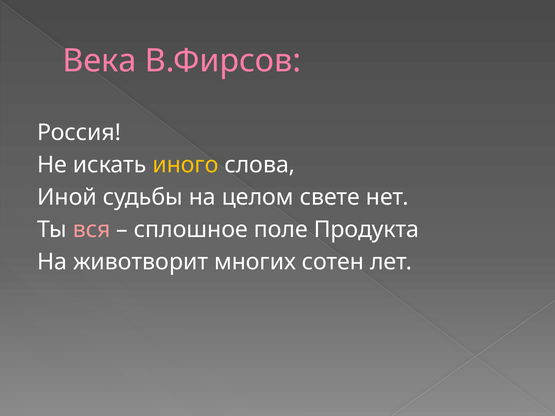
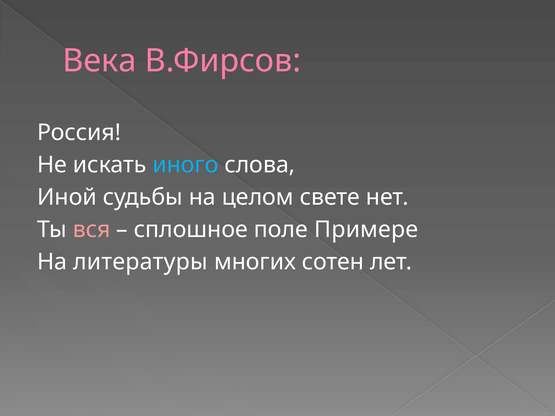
иного colour: yellow -> light blue
Продукта: Продукта -> Примере
животворит: животворит -> литературы
